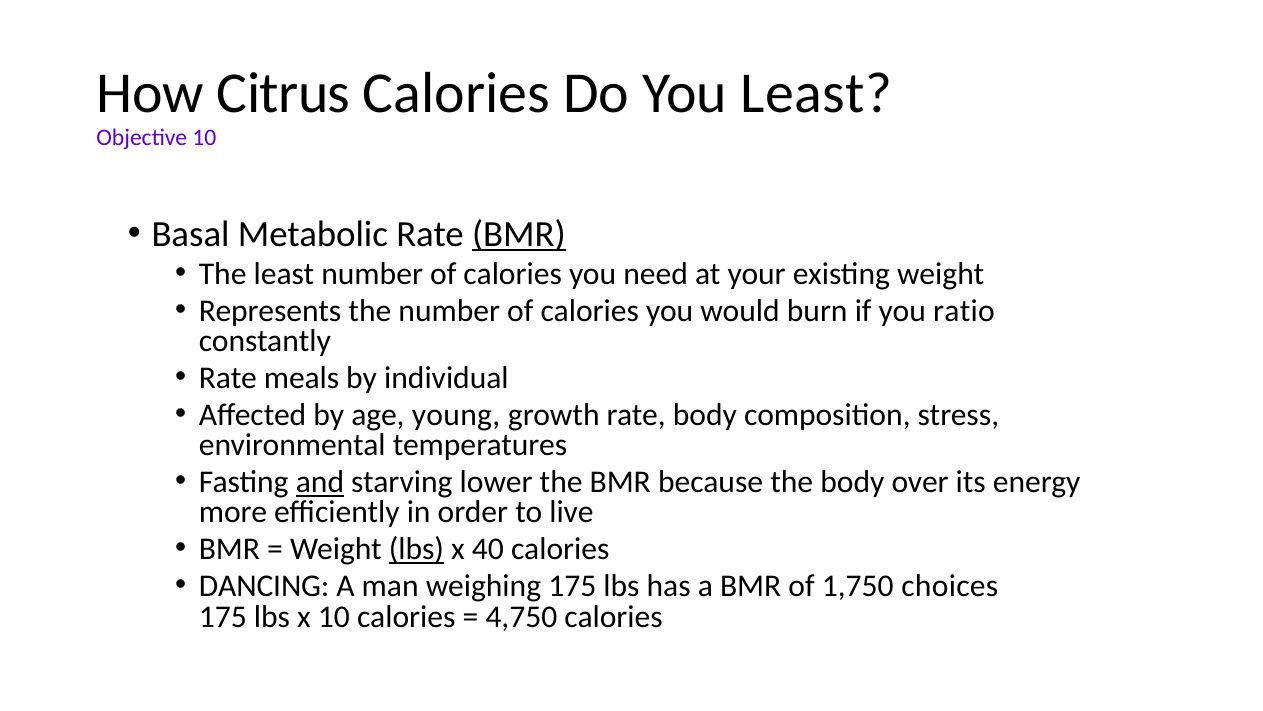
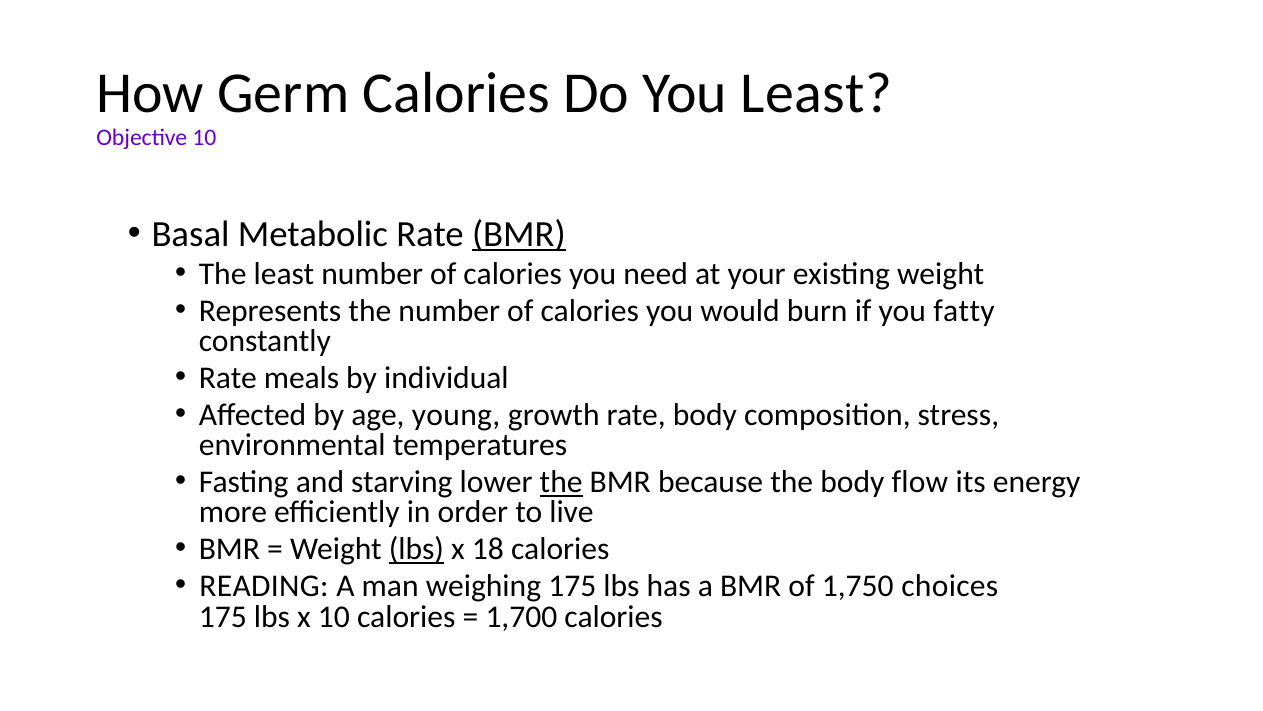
Citrus: Citrus -> Germ
ratio: ratio -> fatty
and underline: present -> none
the at (561, 482) underline: none -> present
over: over -> flow
40: 40 -> 18
DANCING: DANCING -> READING
4,750: 4,750 -> 1,700
